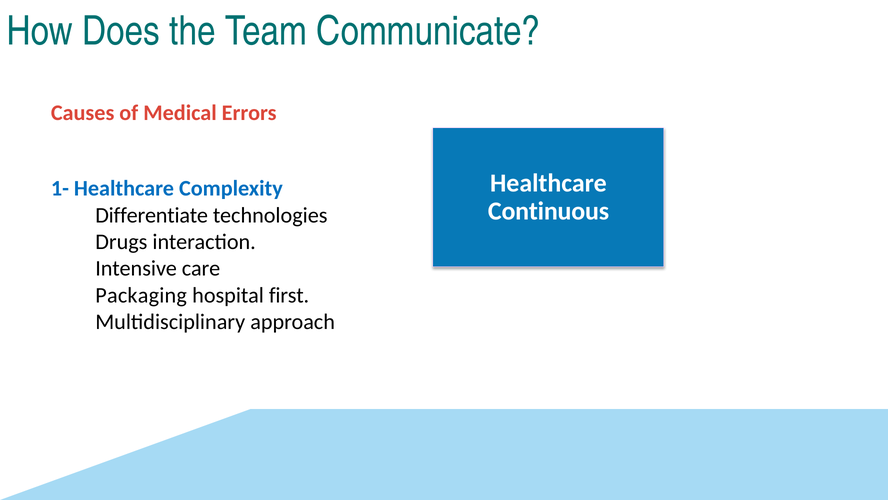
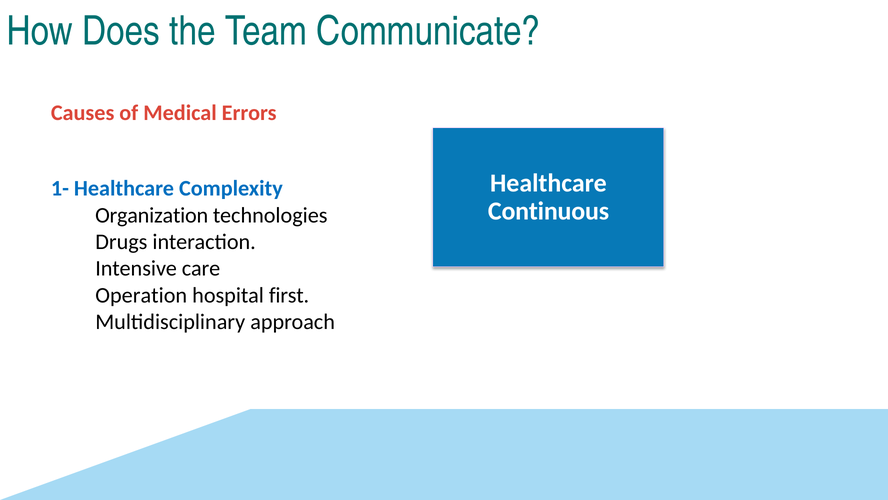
Differentiate: Differentiate -> Organization
Packaging: Packaging -> Operation
